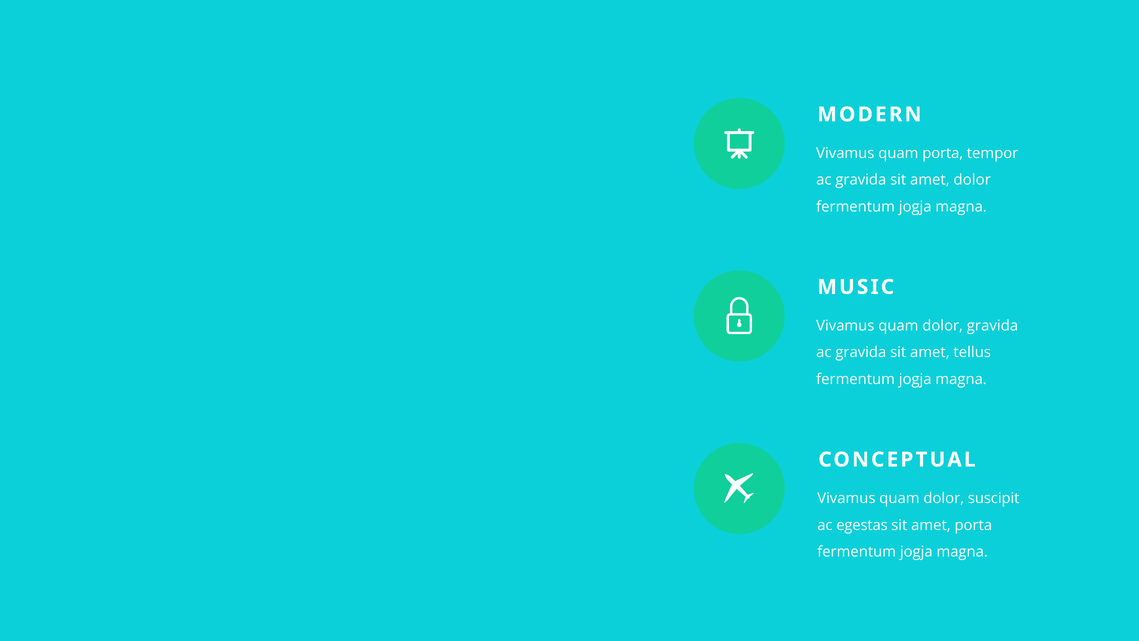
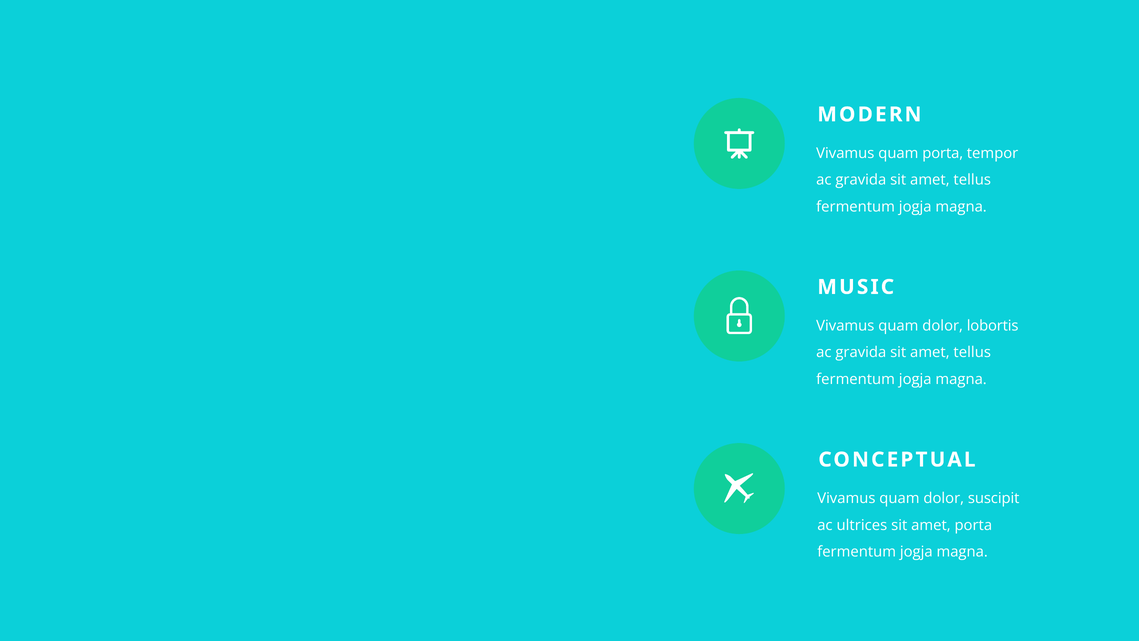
dolor at (972, 180): dolor -> tellus
dolor gravida: gravida -> lobortis
egestas: egestas -> ultrices
